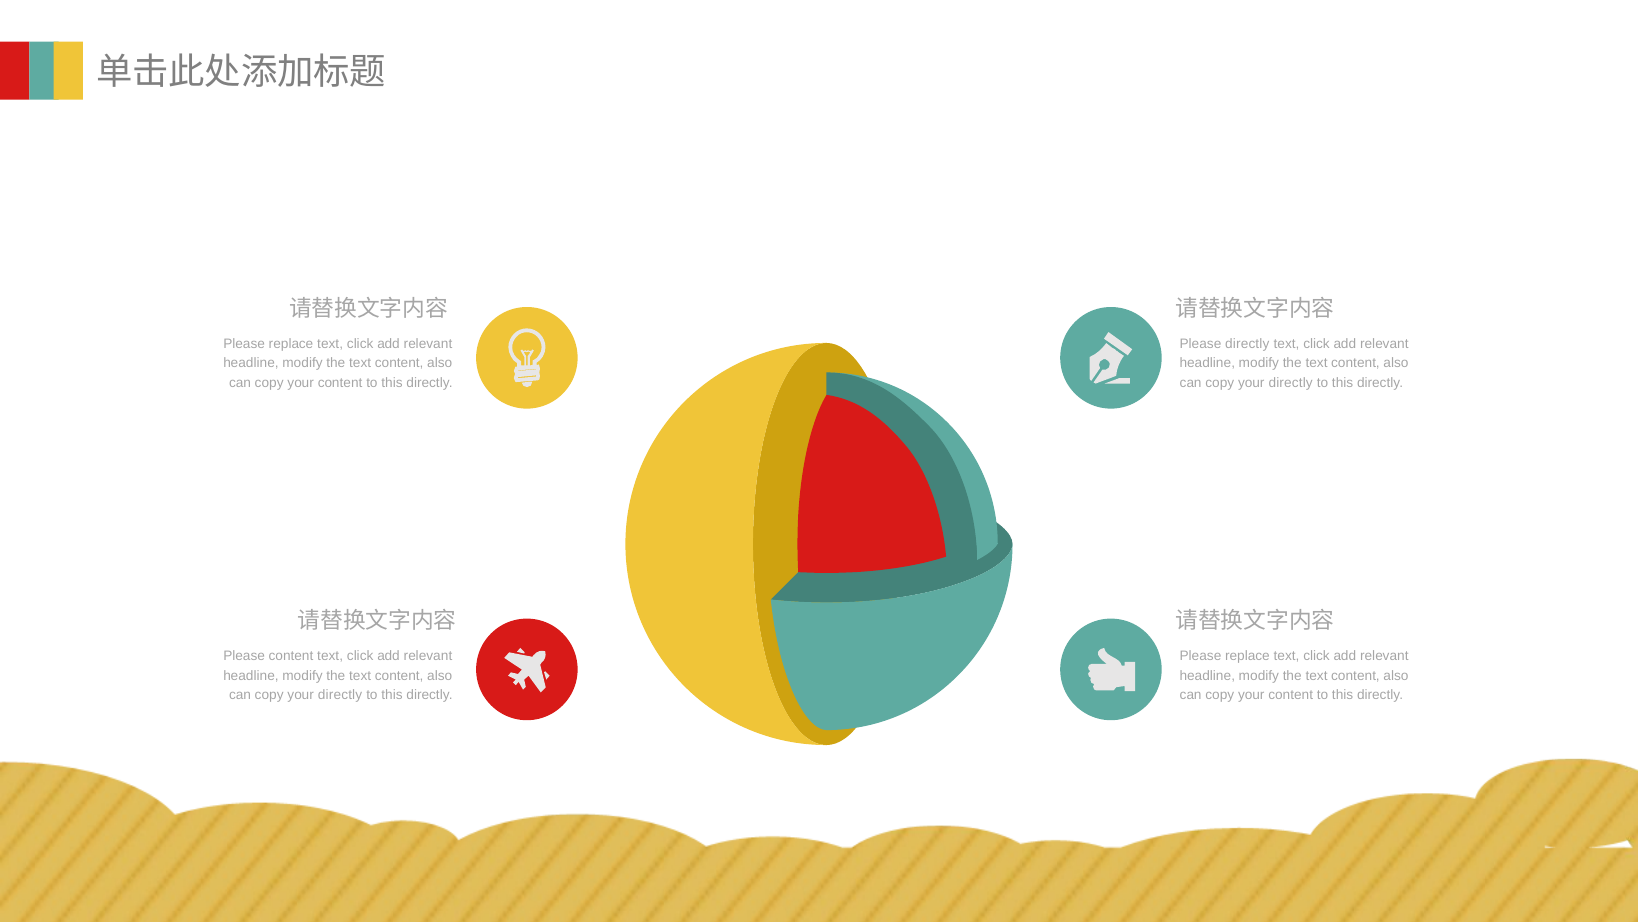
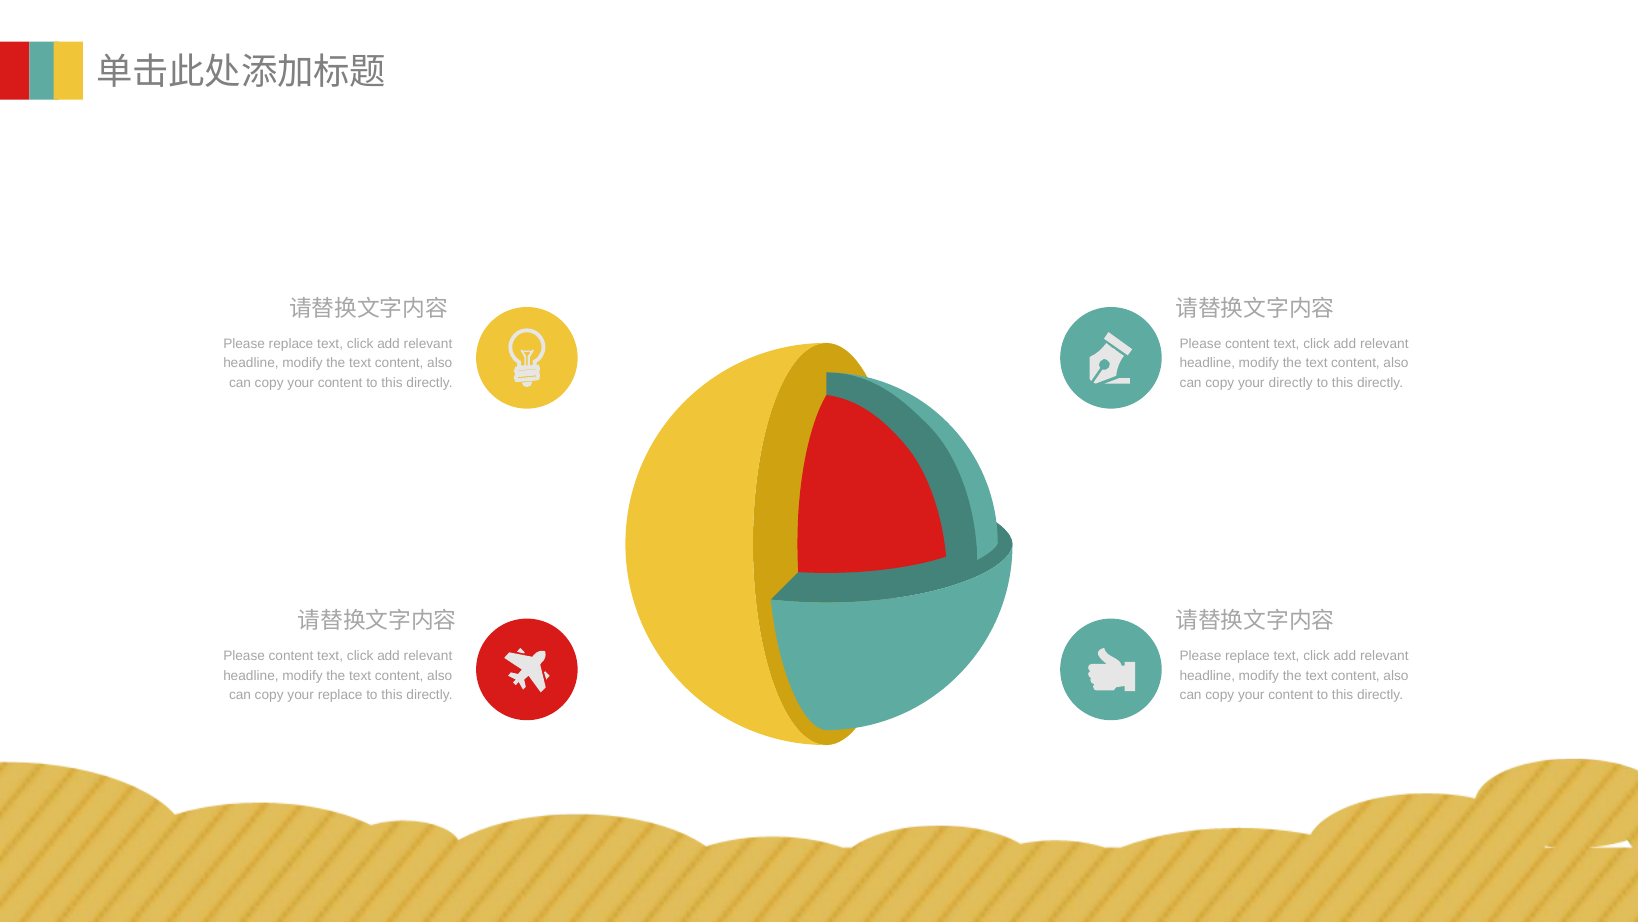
directly at (1247, 344): directly -> content
directly at (340, 695): directly -> replace
